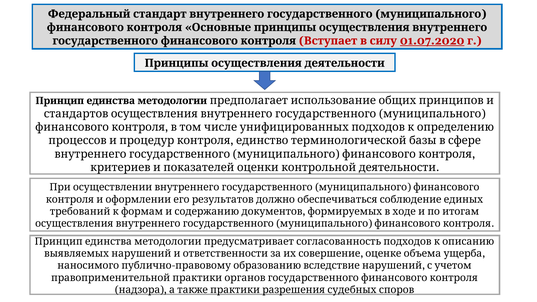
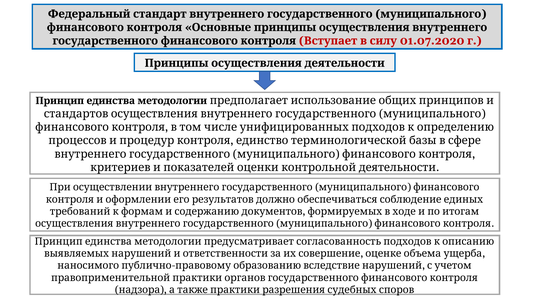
01.07.2020 underline: present -> none
